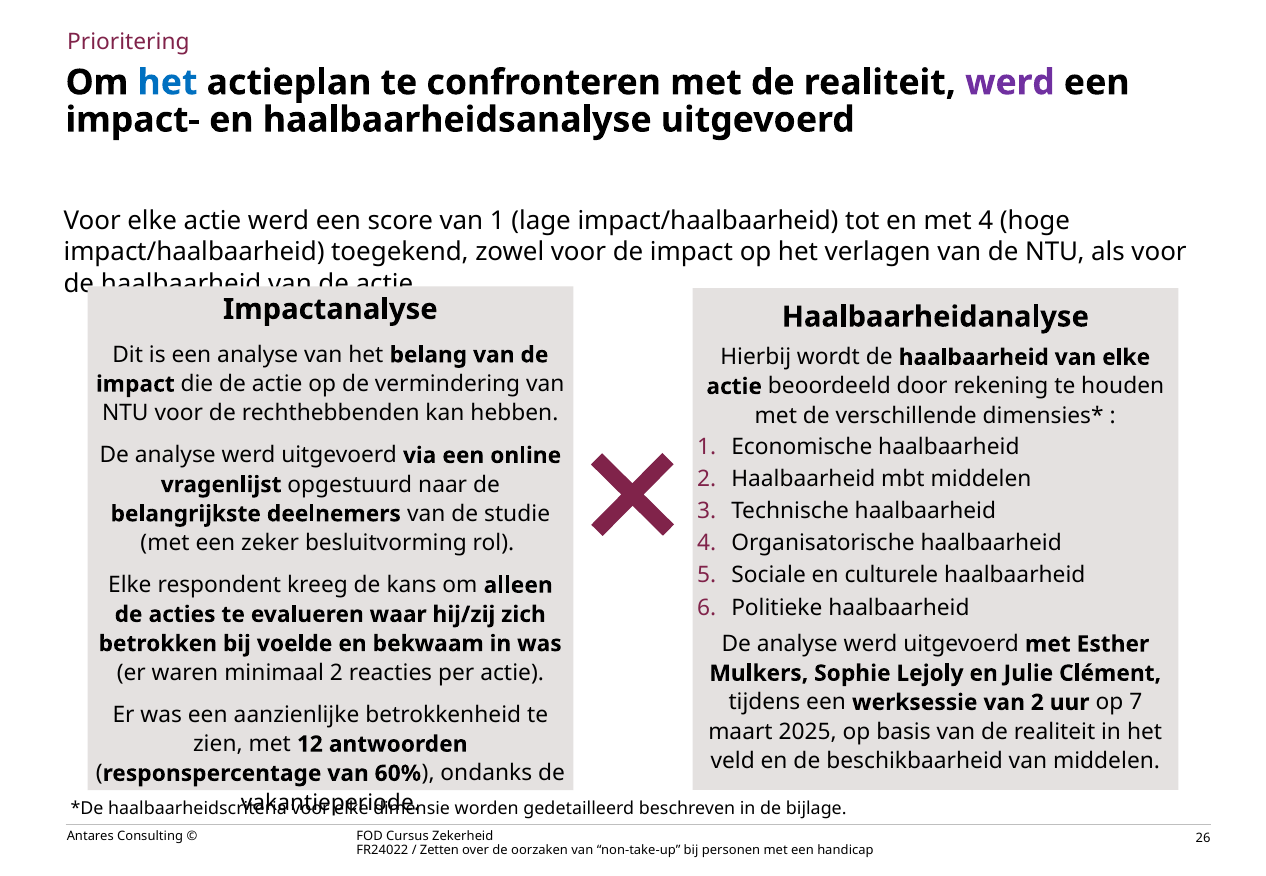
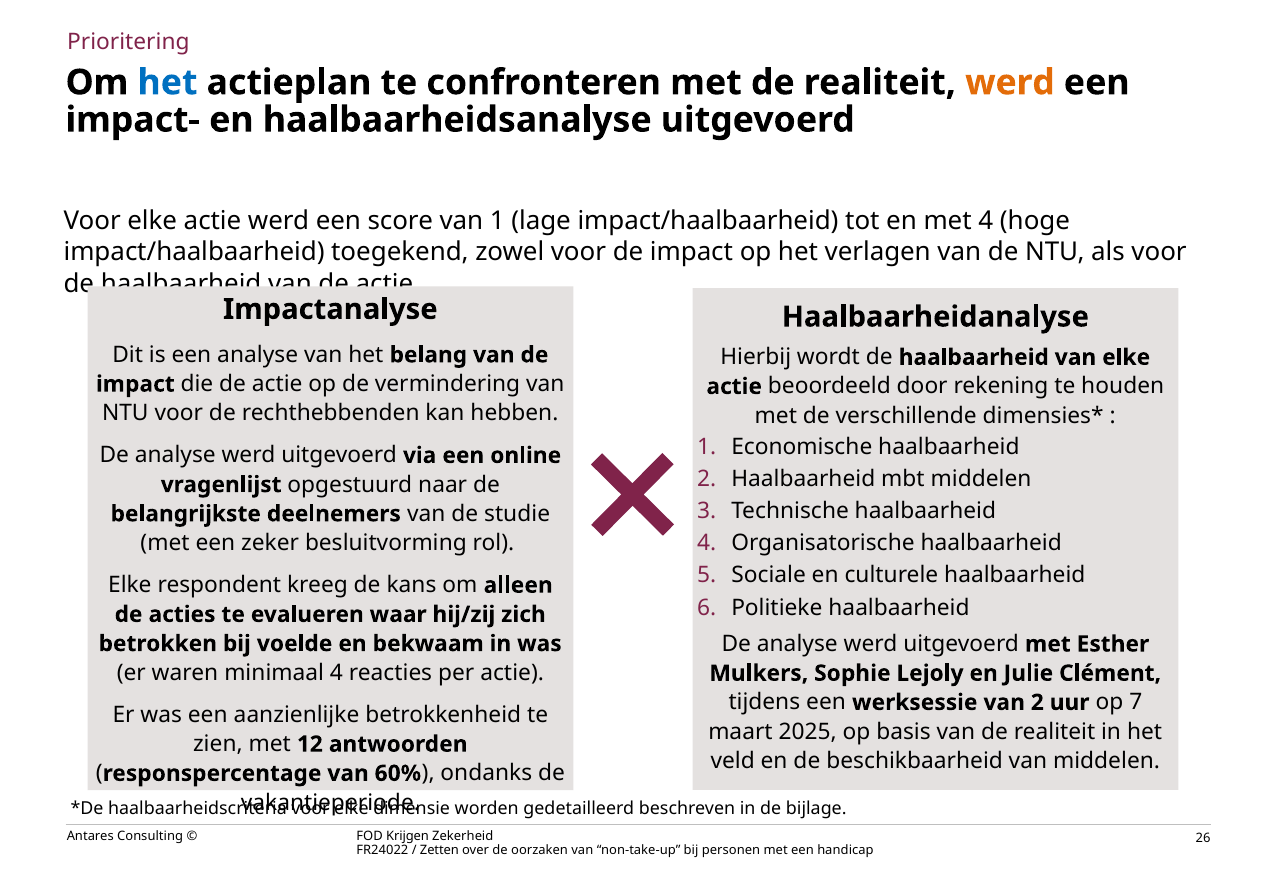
werd at (1010, 83) colour: purple -> orange
minimaal 2: 2 -> 4
Cursus: Cursus -> Krijgen
